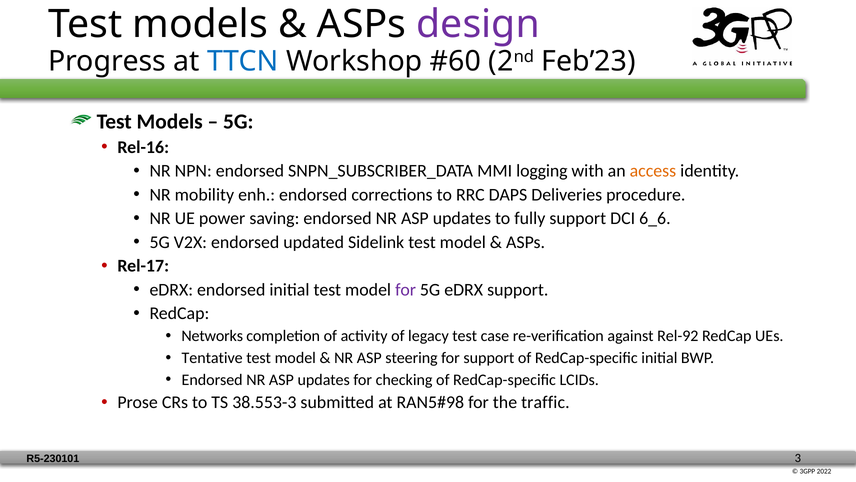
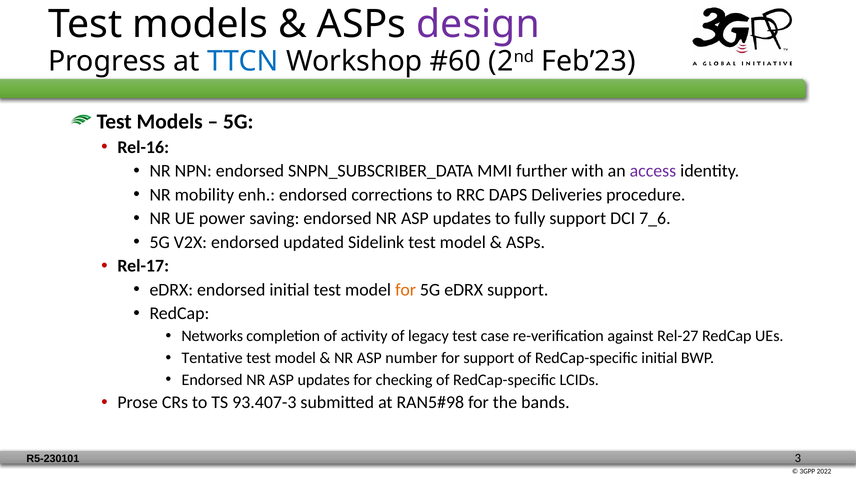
logging: logging -> further
access colour: orange -> purple
6_6: 6_6 -> 7_6
for at (406, 289) colour: purple -> orange
Rel-92: Rel-92 -> Rel-27
steering: steering -> number
38.553-3: 38.553-3 -> 93.407-3
traffic: traffic -> bands
